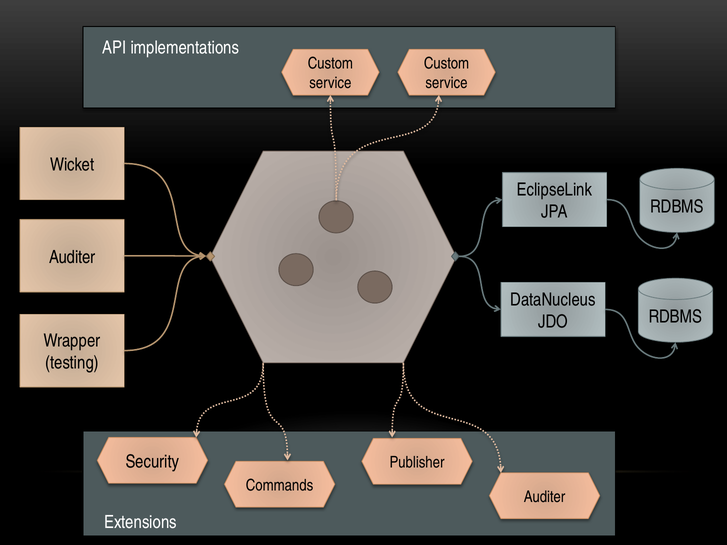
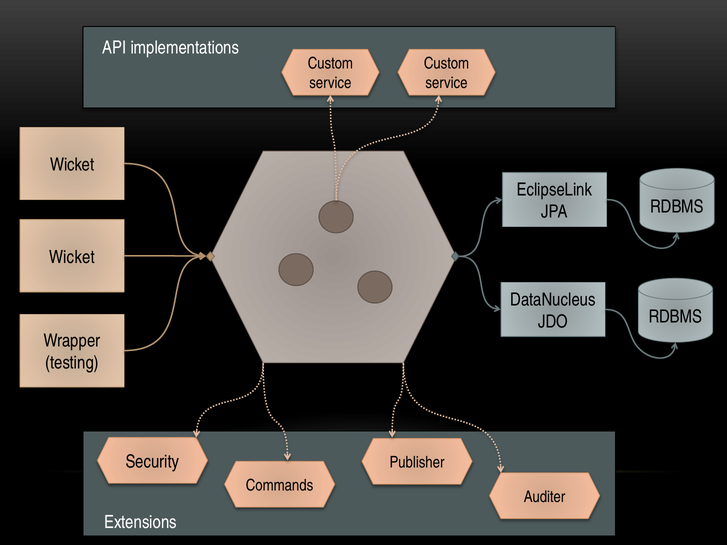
Auditer at (72, 257): Auditer -> Wicket
